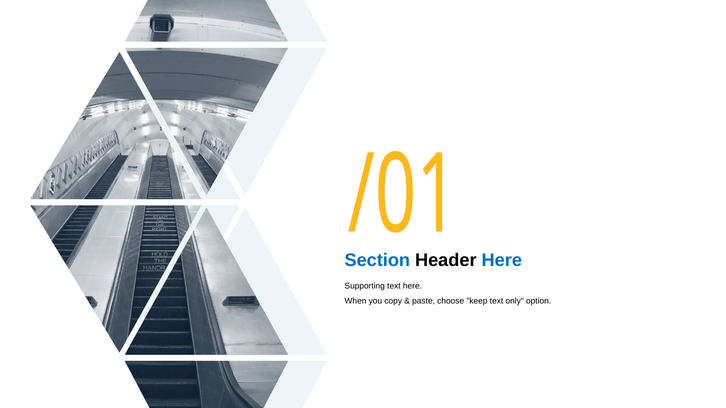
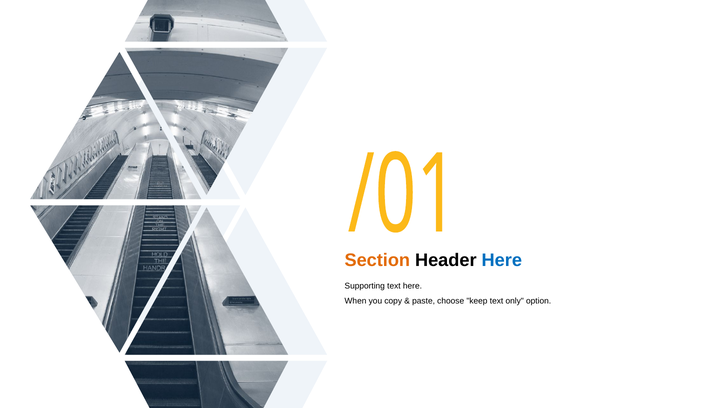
Section colour: blue -> orange
